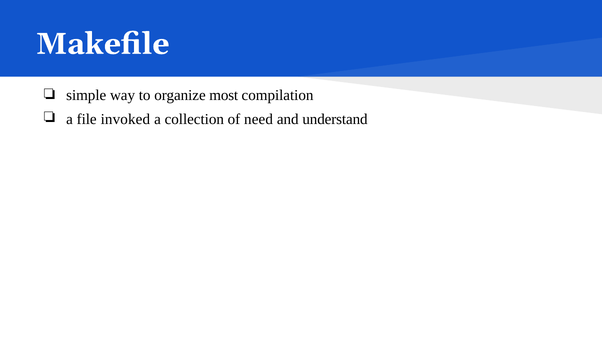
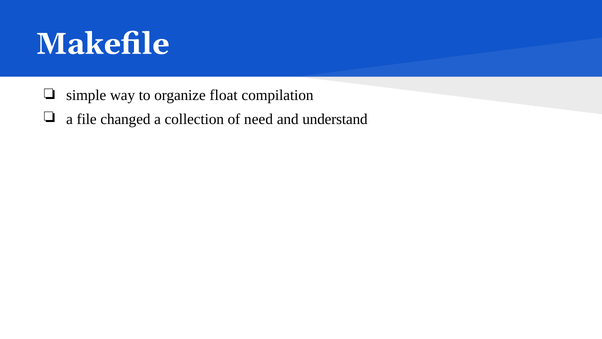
most: most -> float
invoked: invoked -> changed
